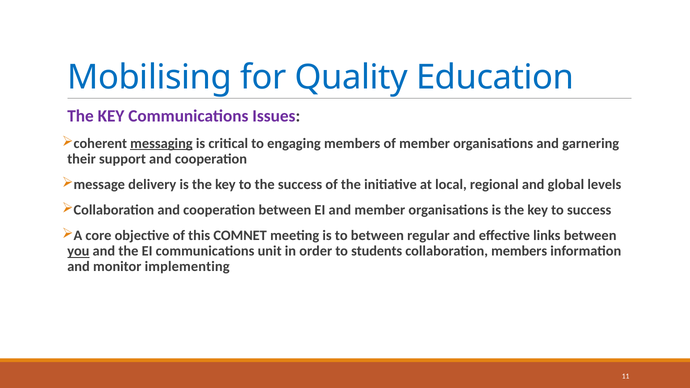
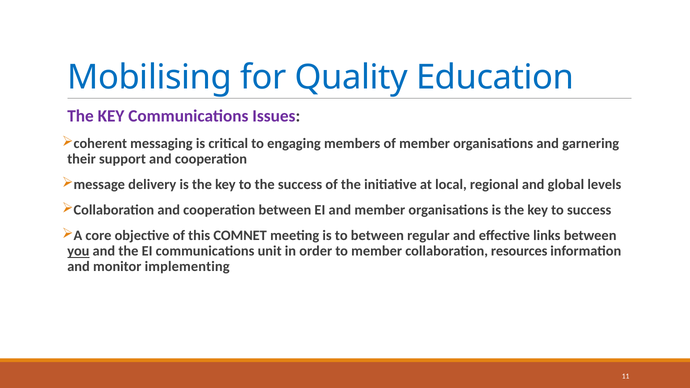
messaging underline: present -> none
to students: students -> member
collaboration members: members -> resources
